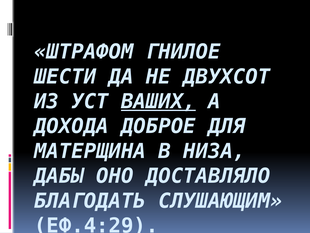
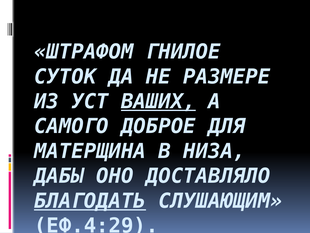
ШЕСТИ: ШЕСТИ -> СУТОК
ДВУХСОТ: ДВУХСОТ -> РАЗМЕРЕ
ДОХОДА: ДОХОДА -> САМОГО
БЛАГОДАТЬ underline: none -> present
